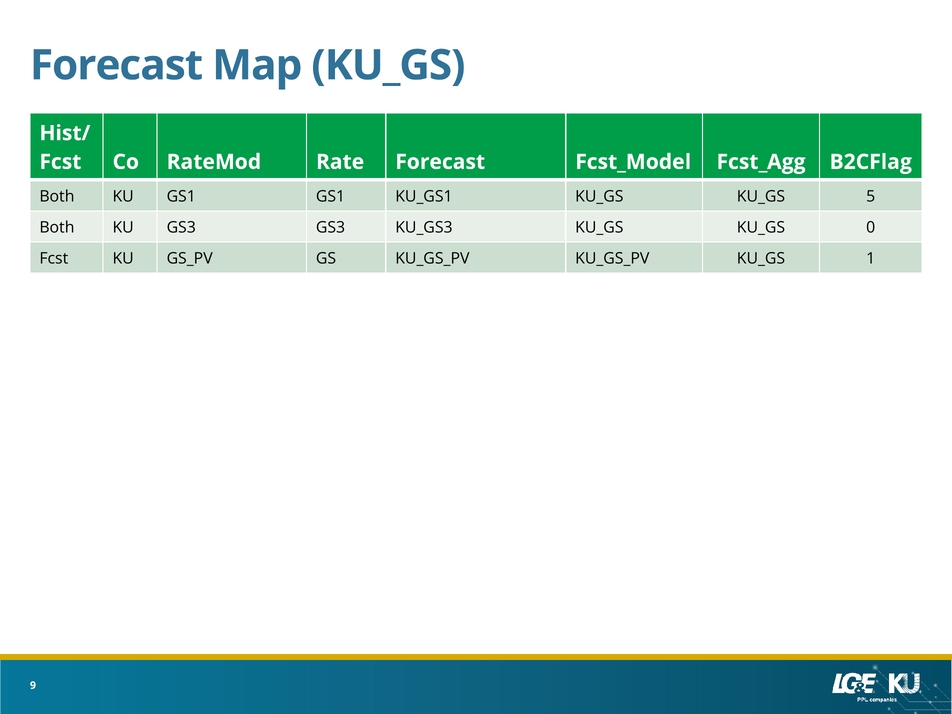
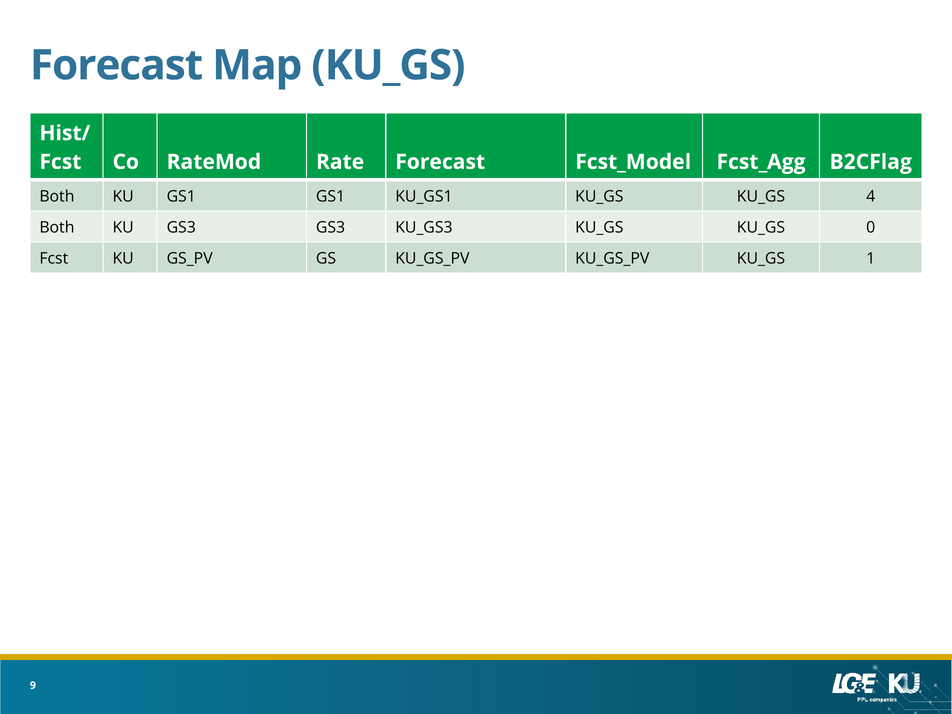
5: 5 -> 4
